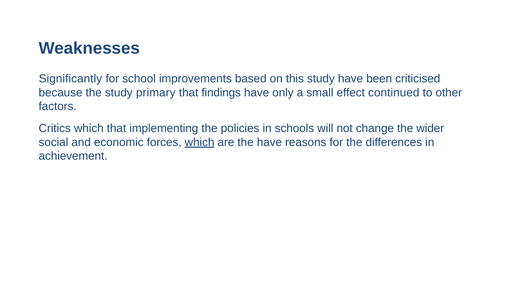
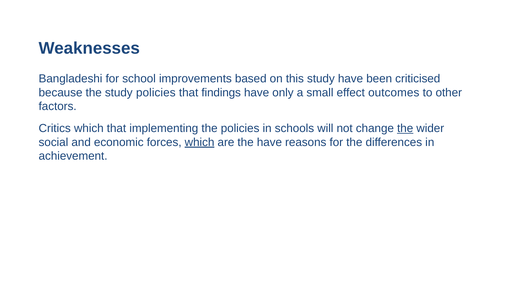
Significantly: Significantly -> Bangladeshi
study primary: primary -> policies
continued: continued -> outcomes
the at (405, 128) underline: none -> present
